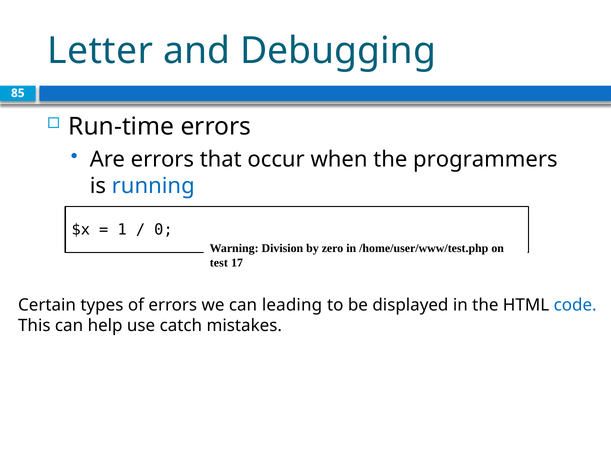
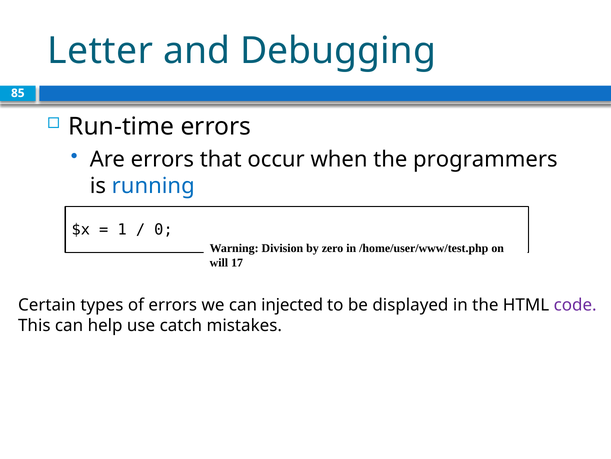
test: test -> will
leading: leading -> injected
code colour: blue -> purple
